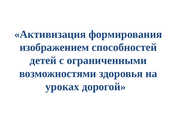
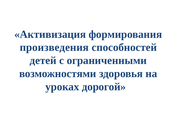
изображением: изображением -> произведения
